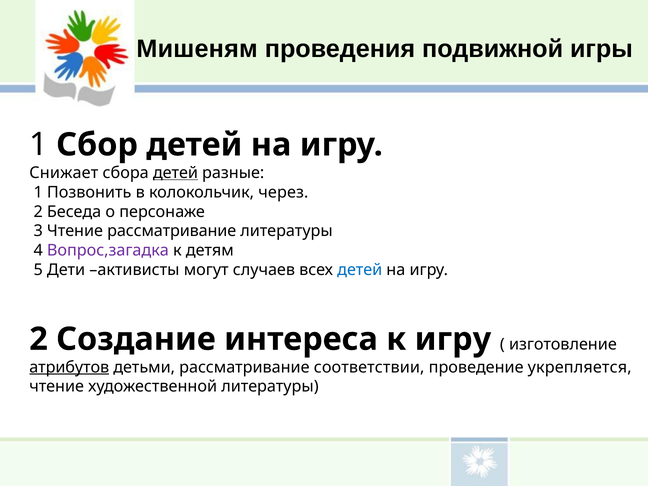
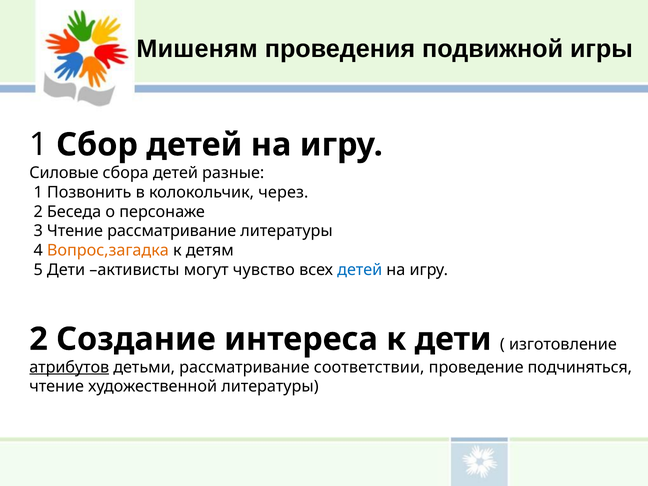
Снижает: Снижает -> Силовые
детей at (175, 173) underline: present -> none
Вопрос,загадка colour: purple -> orange
случаев: случаев -> чувство
к игру: игру -> дети
укрепляется: укрепляется -> подчиняться
